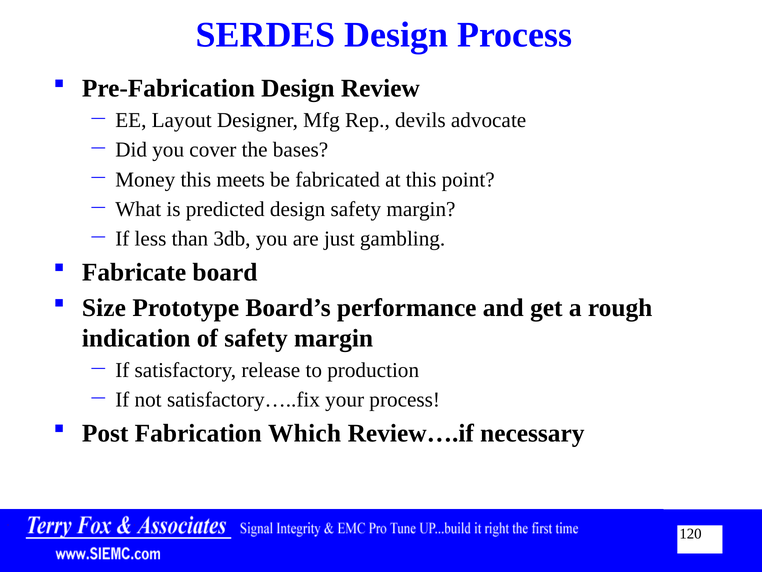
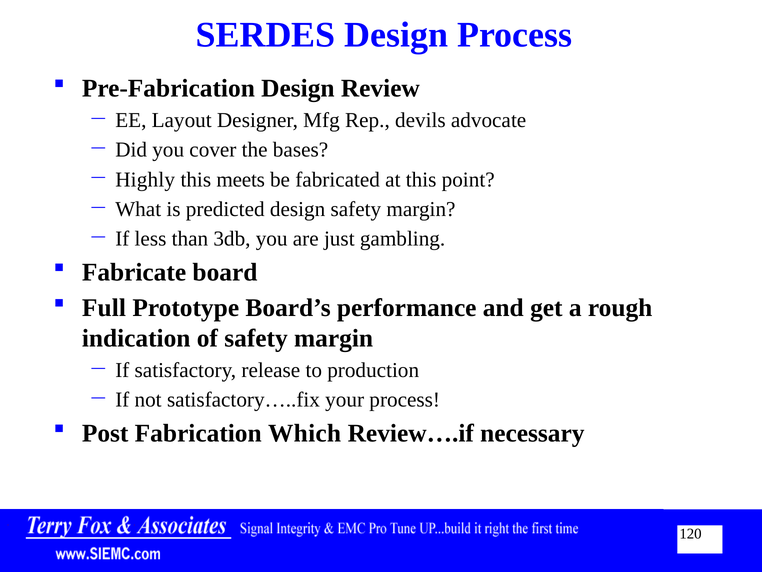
Money: Money -> Highly
Size: Size -> Full
